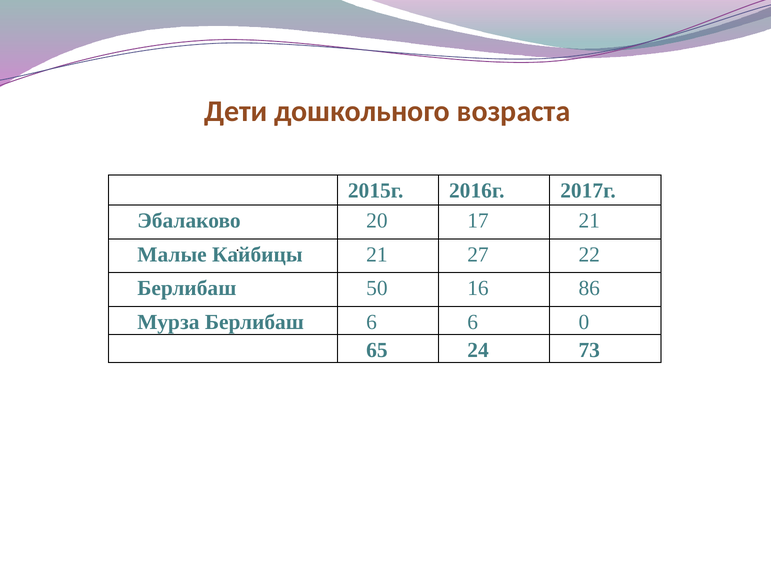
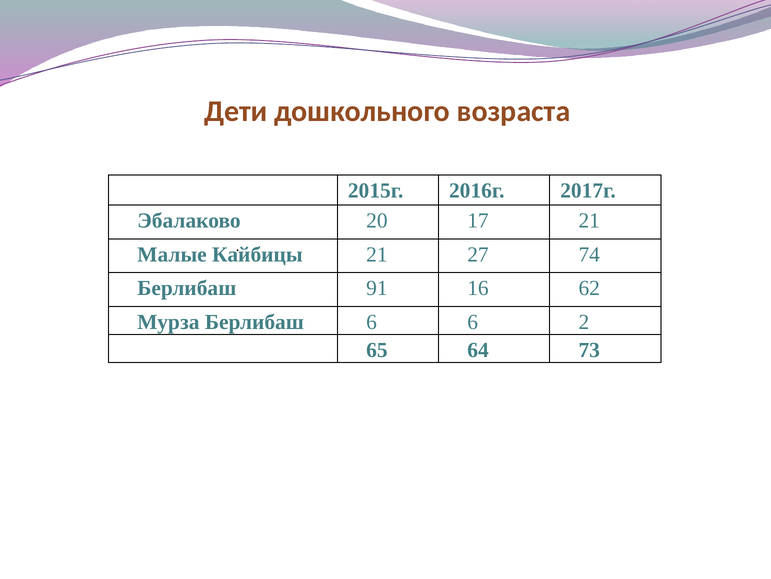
22: 22 -> 74
50: 50 -> 91
86: 86 -> 62
0: 0 -> 2
24: 24 -> 64
